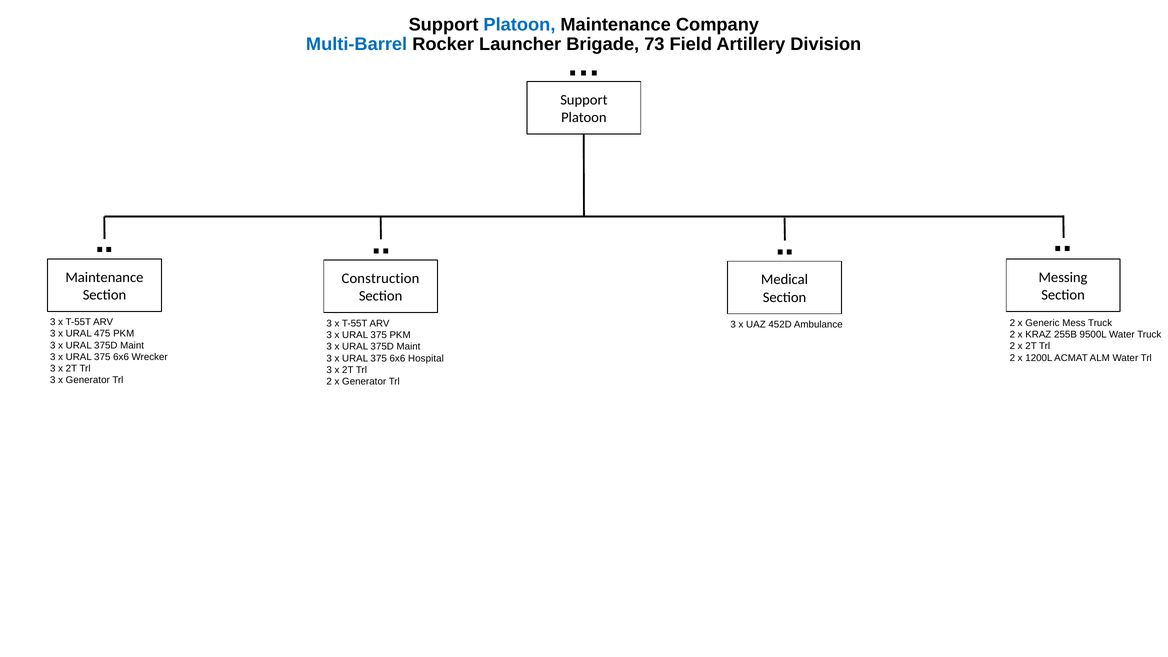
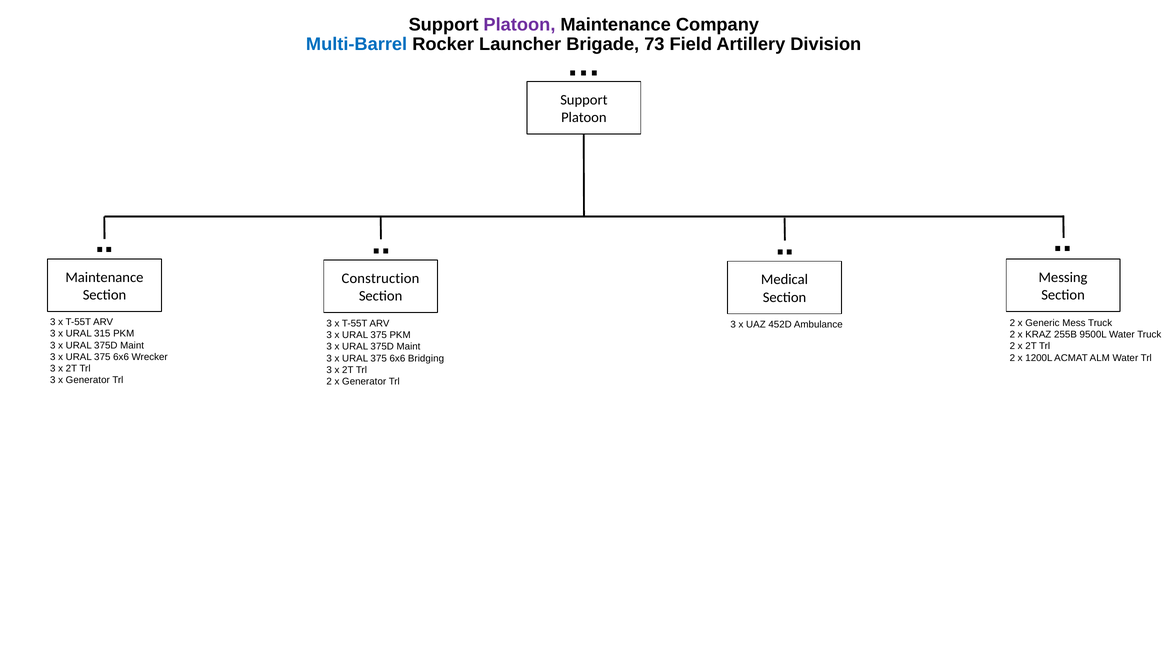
Platoon at (519, 25) colour: blue -> purple
475: 475 -> 315
Hospital: Hospital -> Bridging
